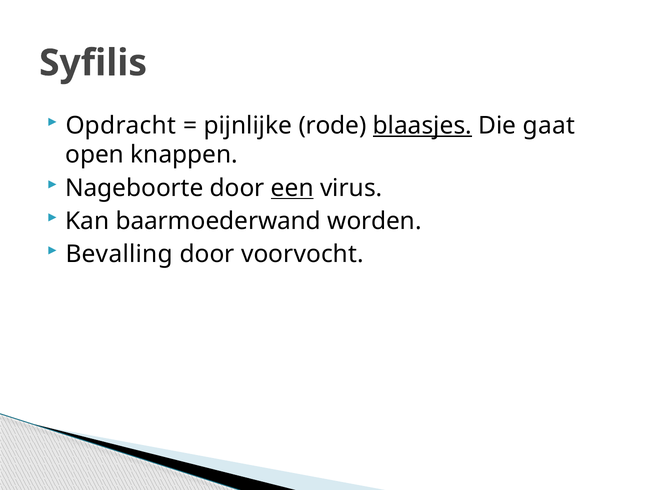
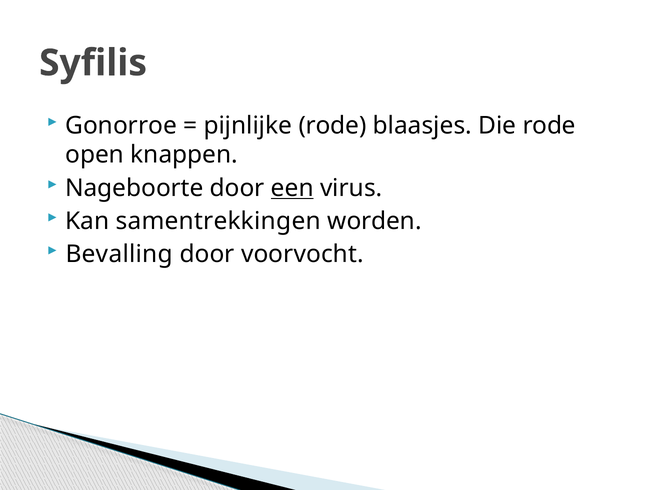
Opdracht: Opdracht -> Gonorroe
blaasjes underline: present -> none
Die gaat: gaat -> rode
baarmoederwand: baarmoederwand -> samentrekkingen
